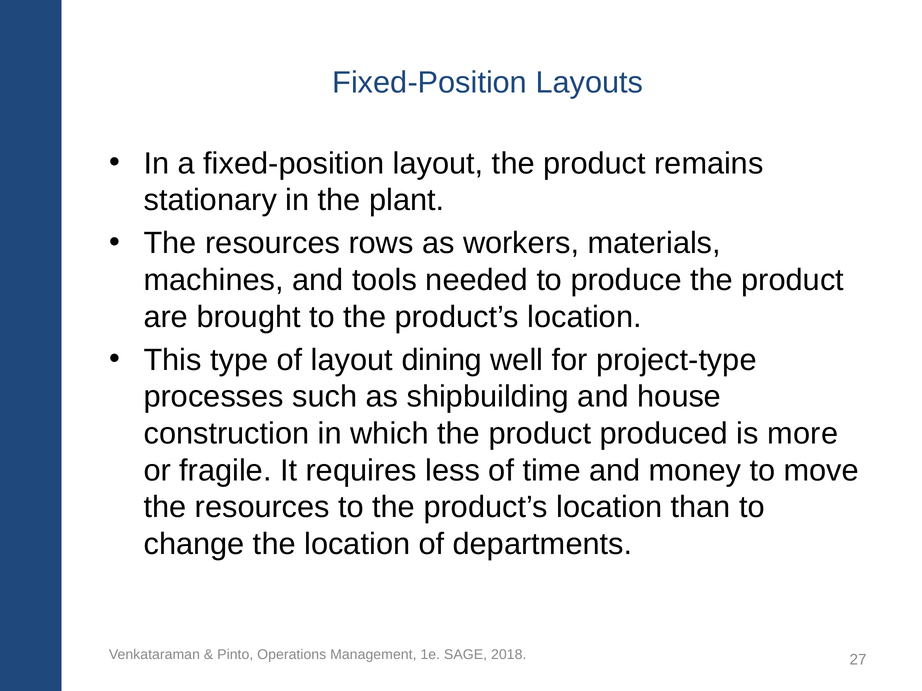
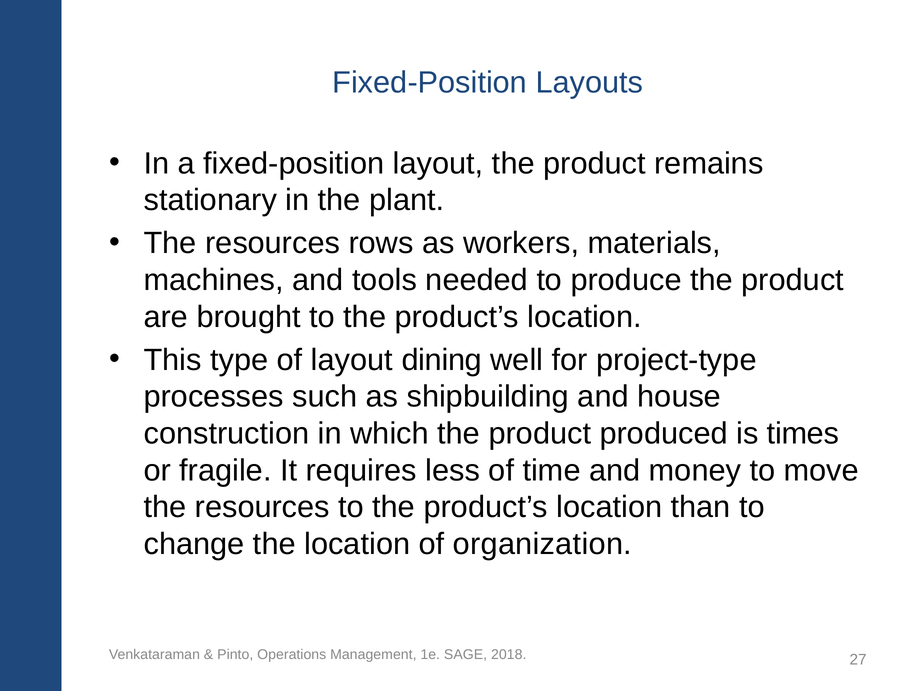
more: more -> times
departments: departments -> organization
